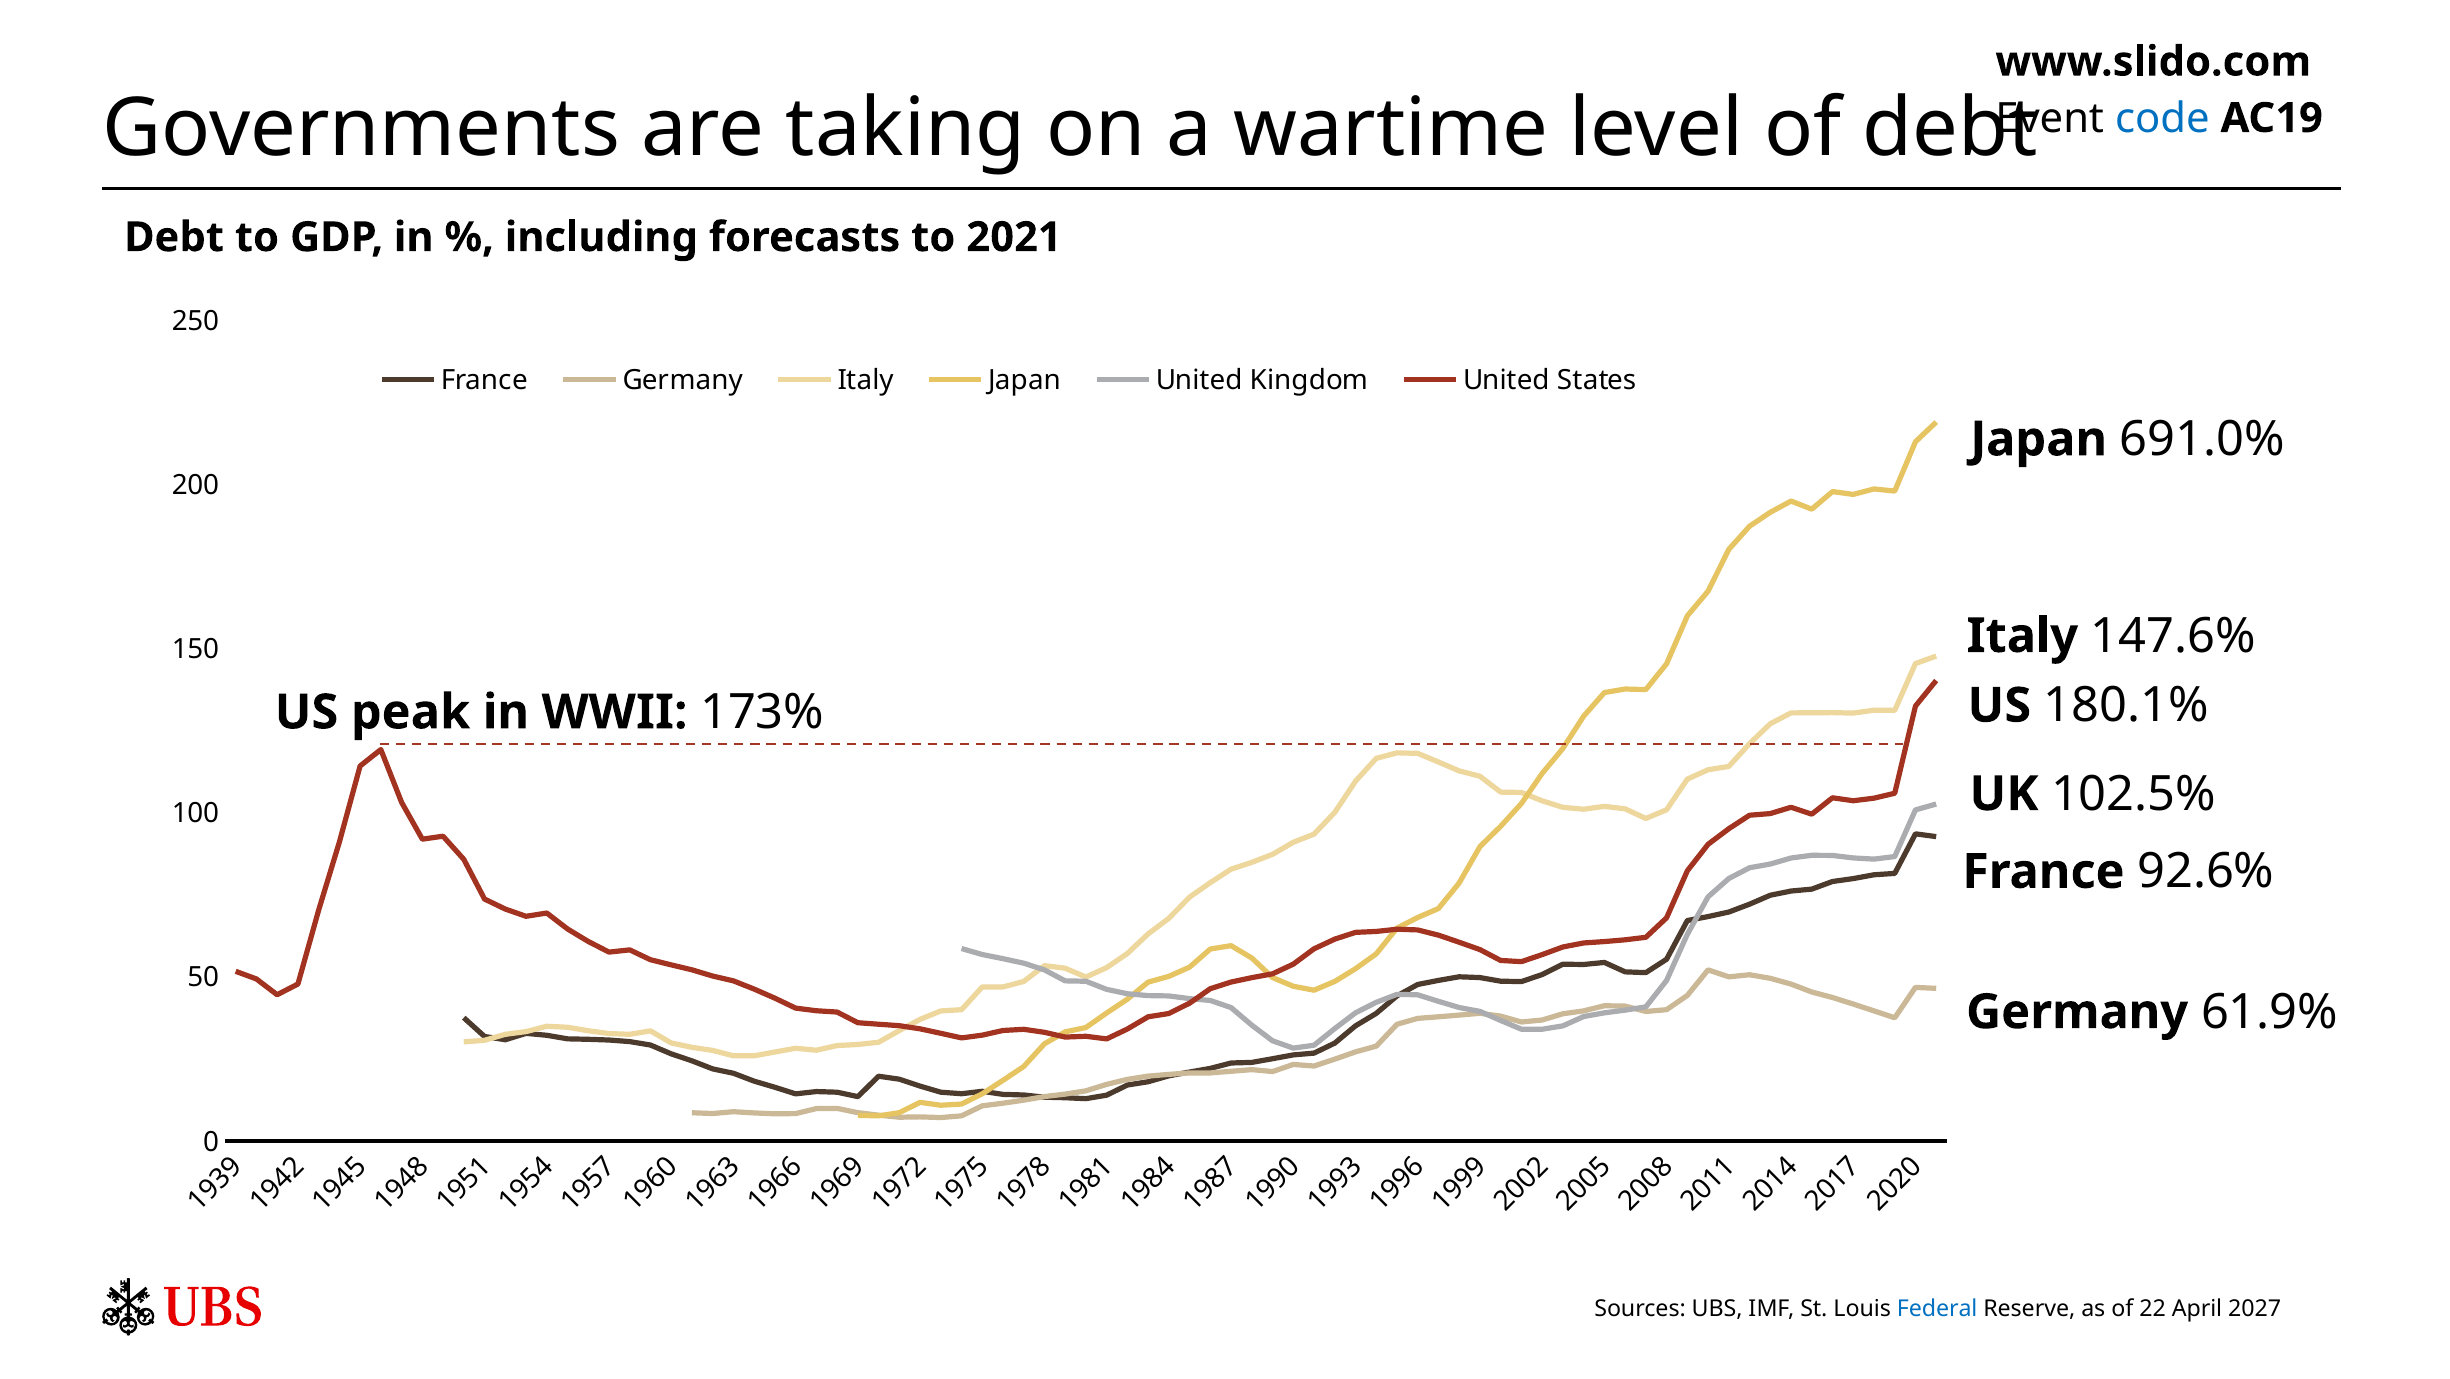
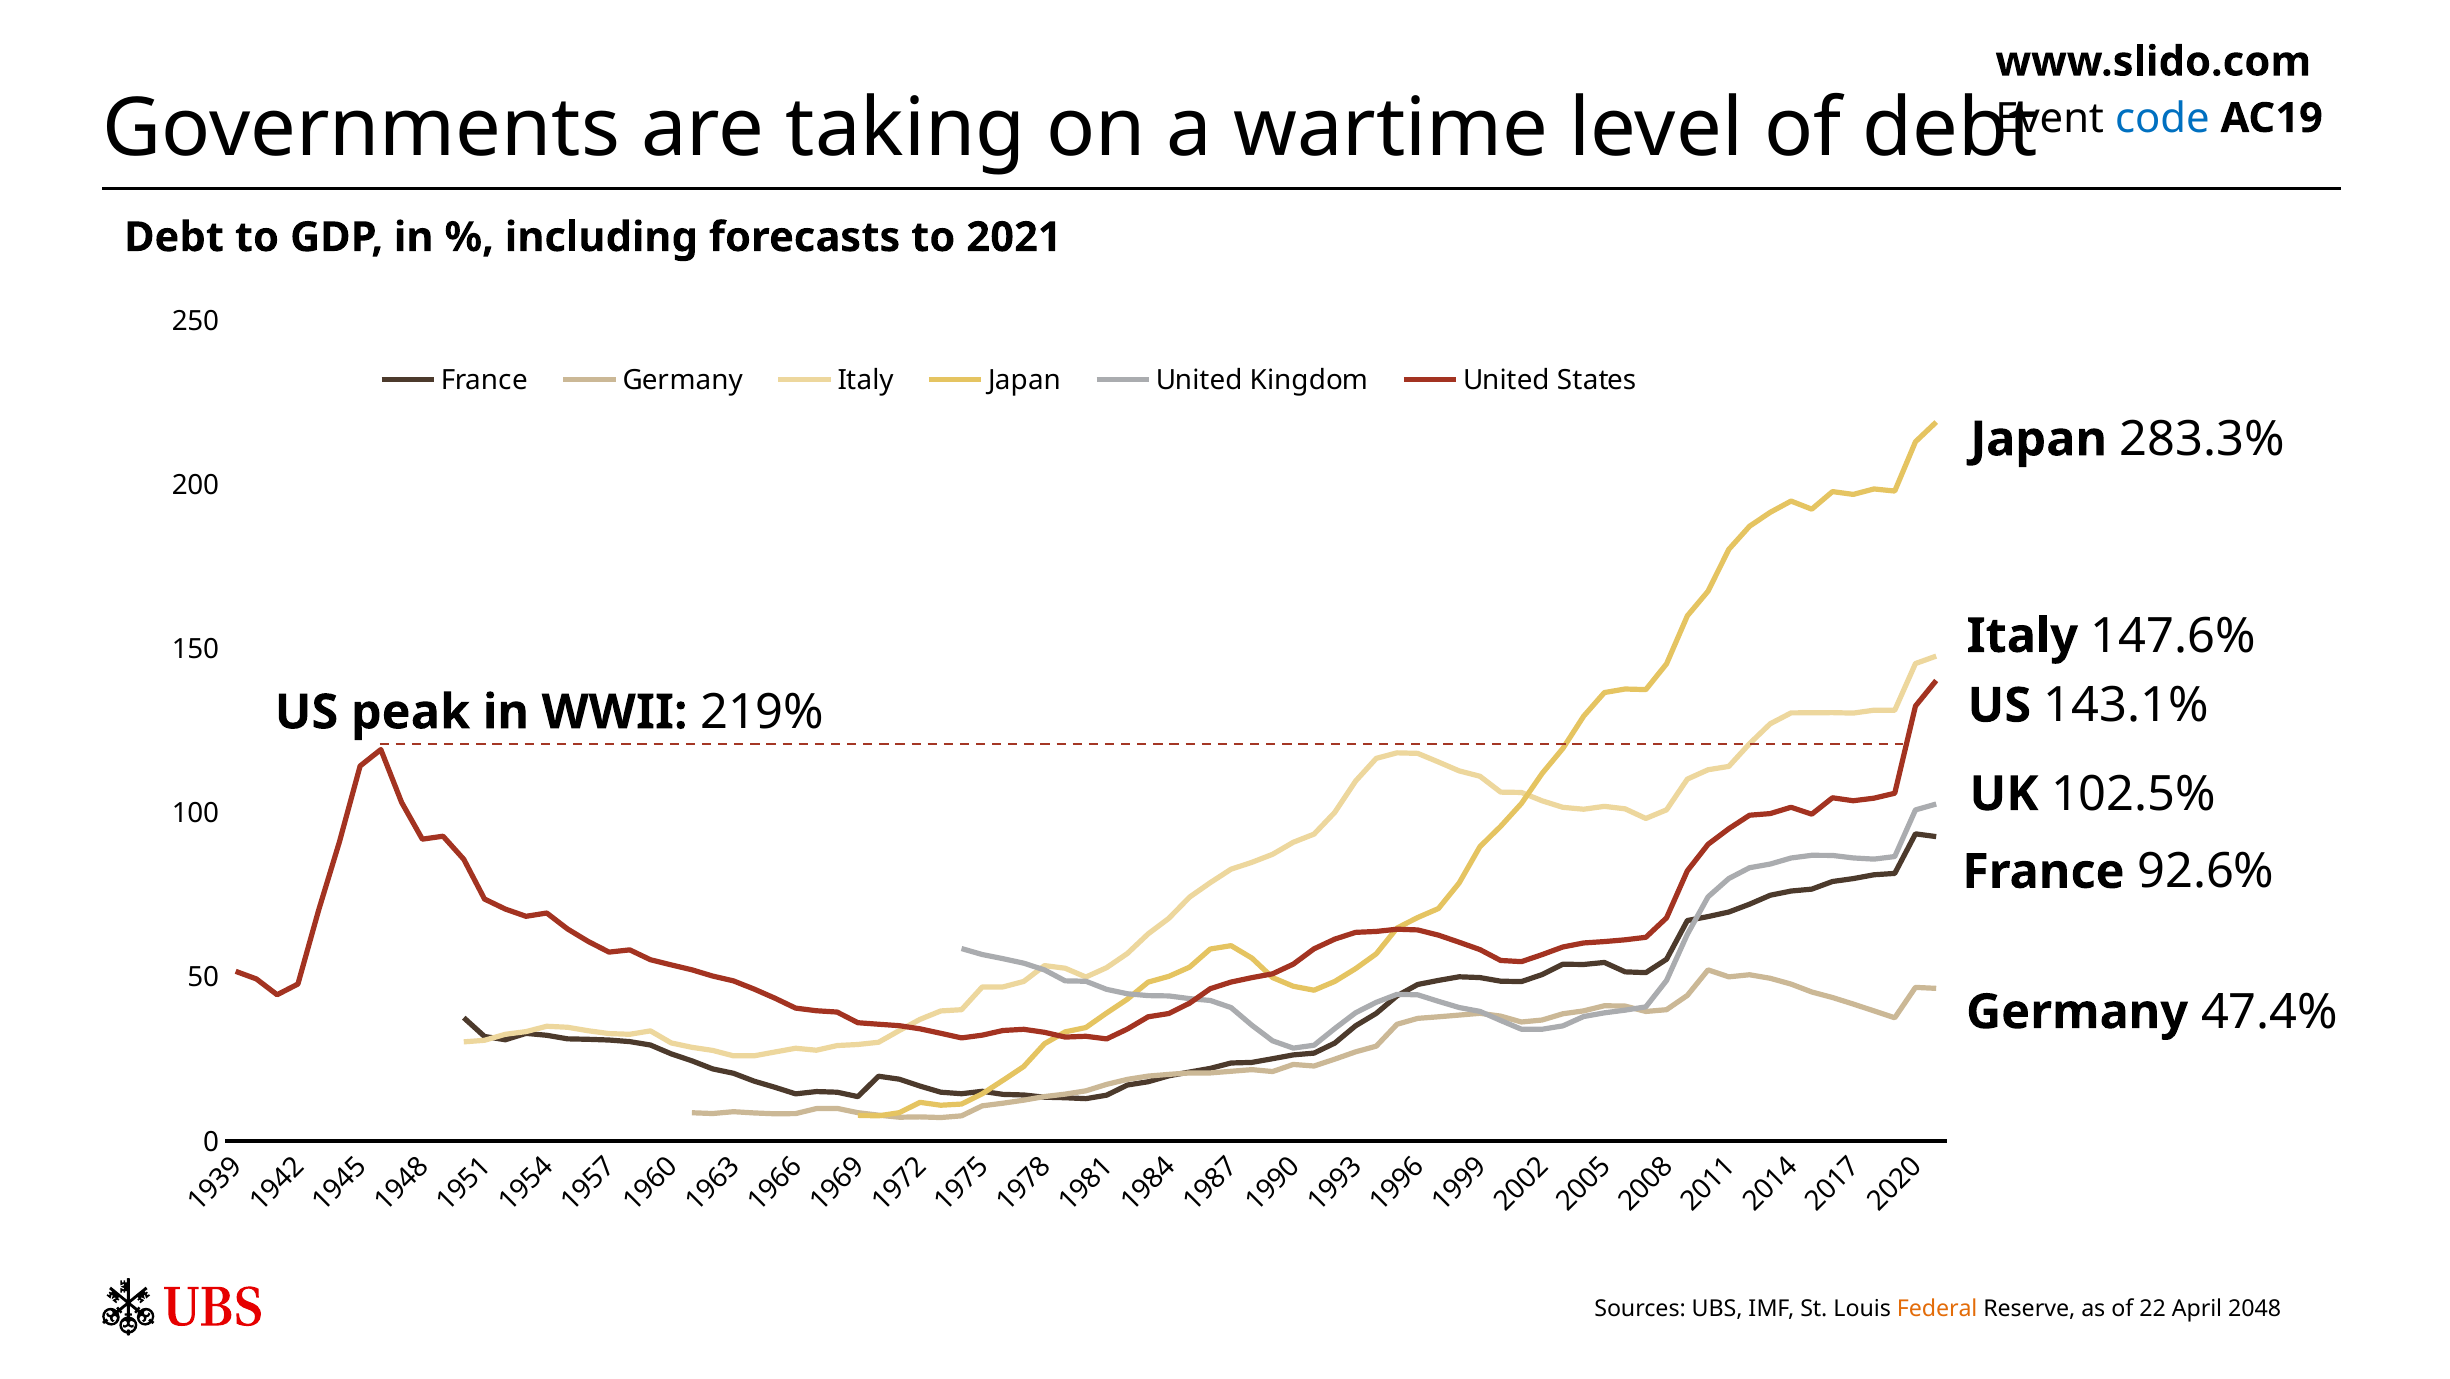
691.0%: 691.0% -> 283.3%
180.1%: 180.1% -> 143.1%
173%: 173% -> 219%
61.9%: 61.9% -> 47.4%
Federal colour: blue -> orange
2027: 2027 -> 2048
